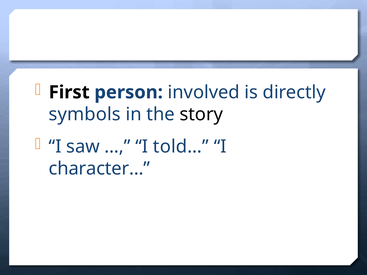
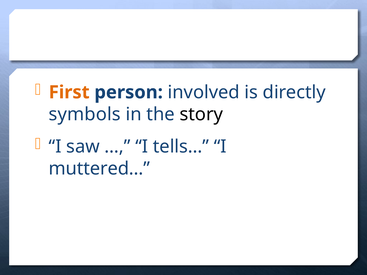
First colour: black -> orange
told…: told… -> tells…
character…: character… -> muttered…
